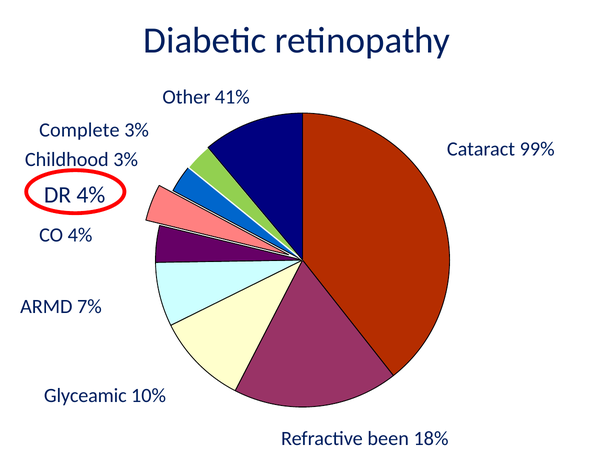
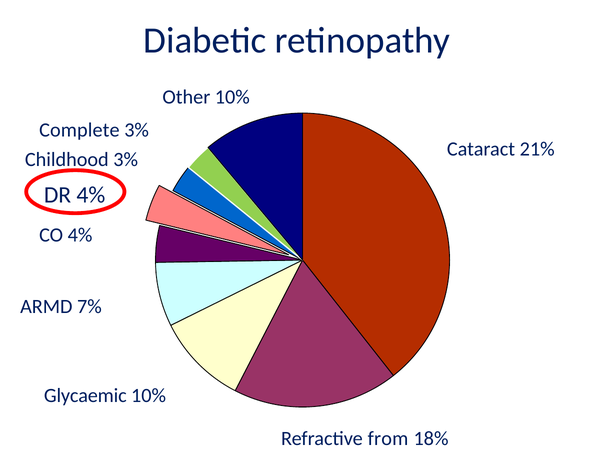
Other 41%: 41% -> 10%
99%: 99% -> 21%
Glyceamic: Glyceamic -> Glycaemic
been: been -> from
